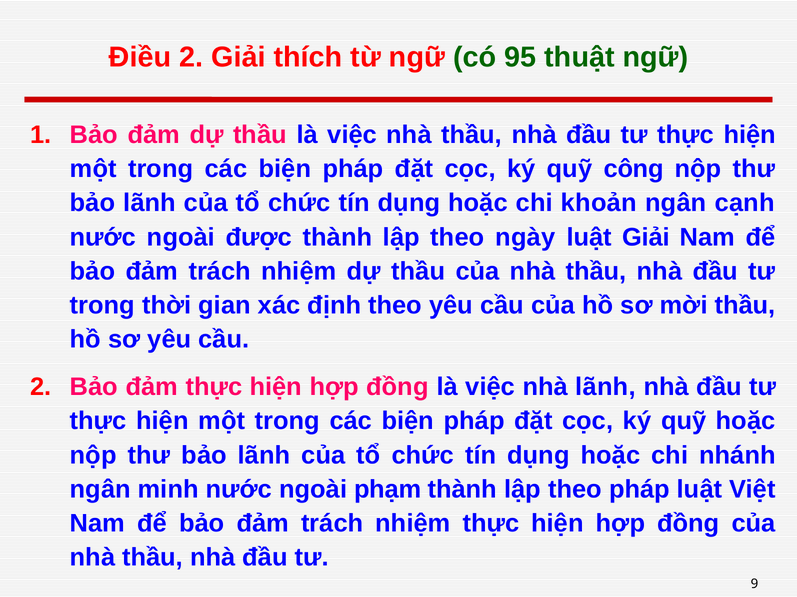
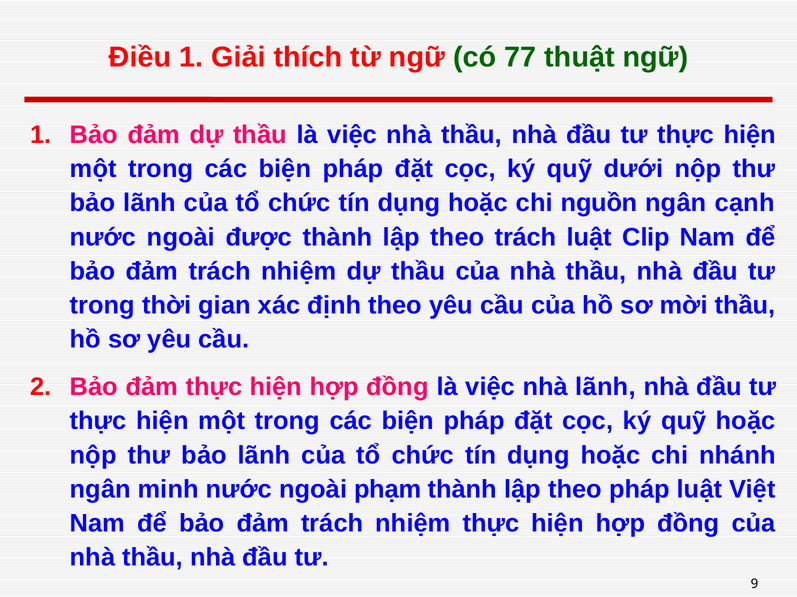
Điều 2: 2 -> 1
95: 95 -> 77
công: công -> dưới
khoản: khoản -> nguồn
theo ngày: ngày -> trách
luật Giải: Giải -> Clip
